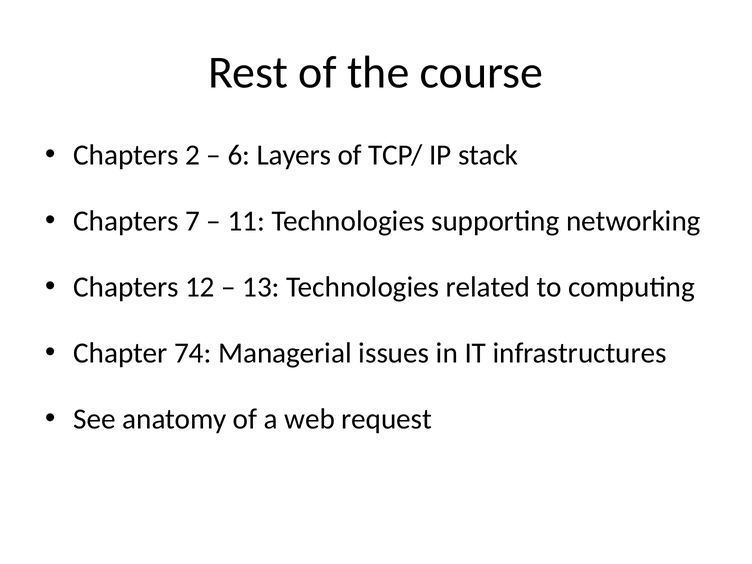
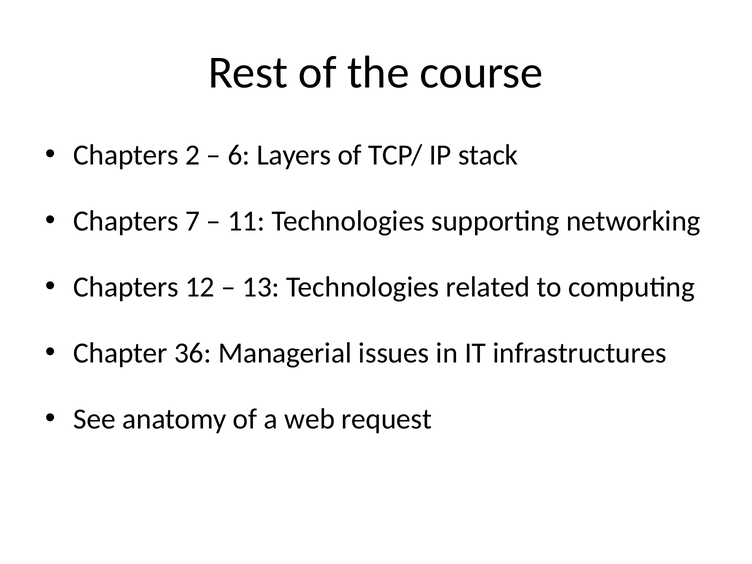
74: 74 -> 36
